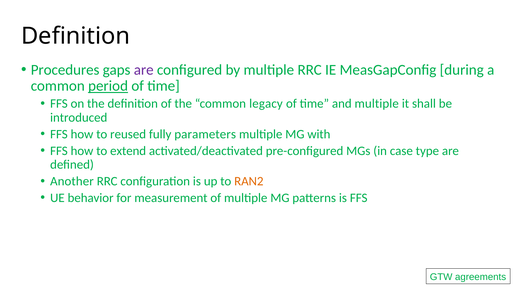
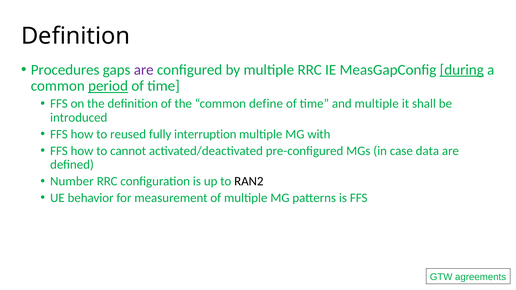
during underline: none -> present
legacy: legacy -> define
parameters: parameters -> interruption
extend: extend -> cannot
type: type -> data
Another: Another -> Number
RAN2 colour: orange -> black
